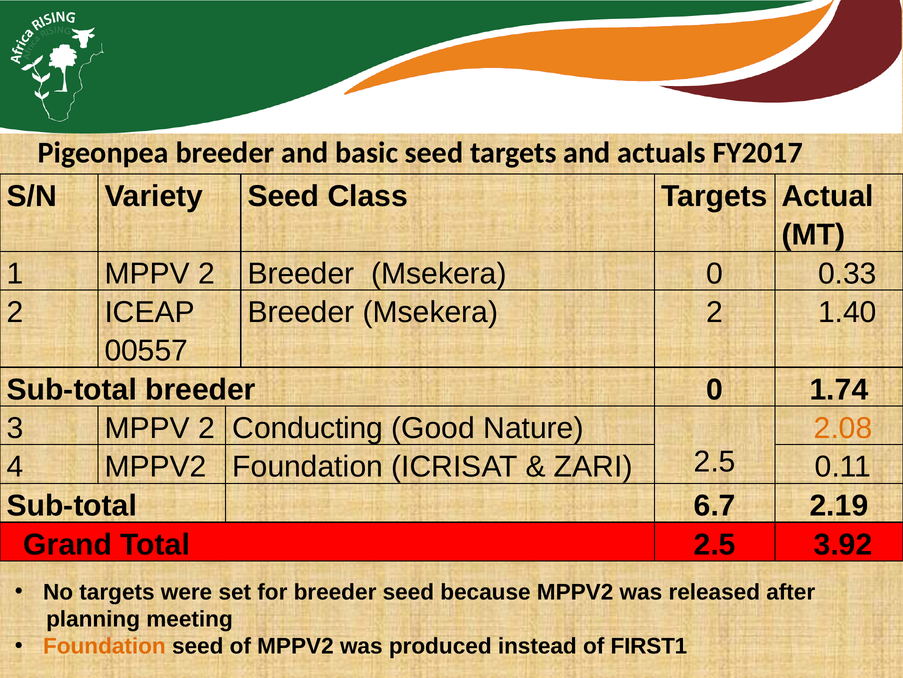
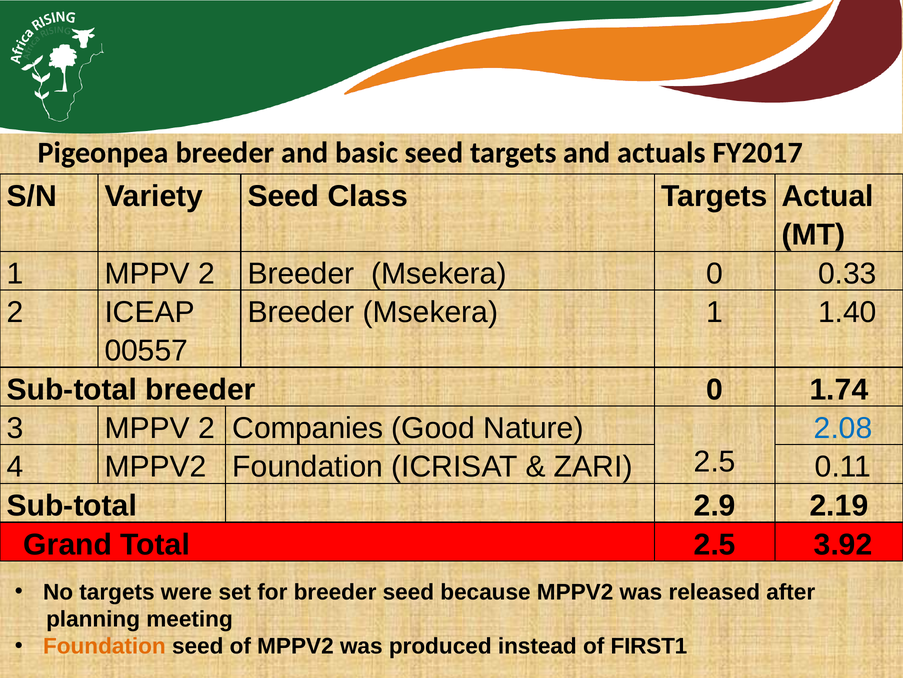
Msekera 2: 2 -> 1
Conducting: Conducting -> Companies
2.08 colour: orange -> blue
6.7: 6.7 -> 2.9
